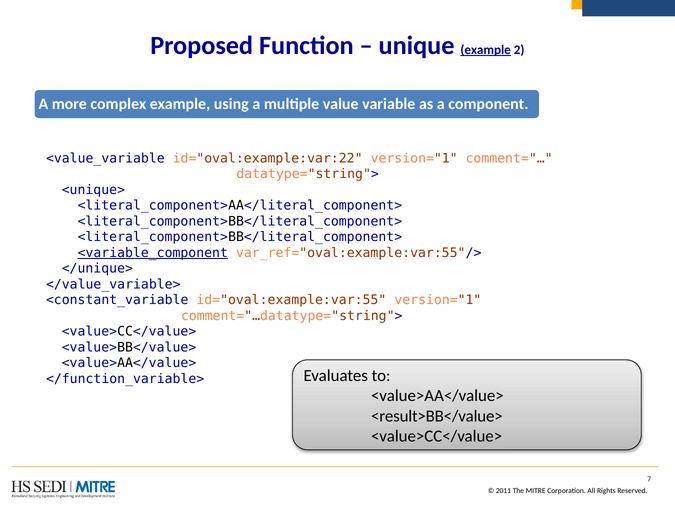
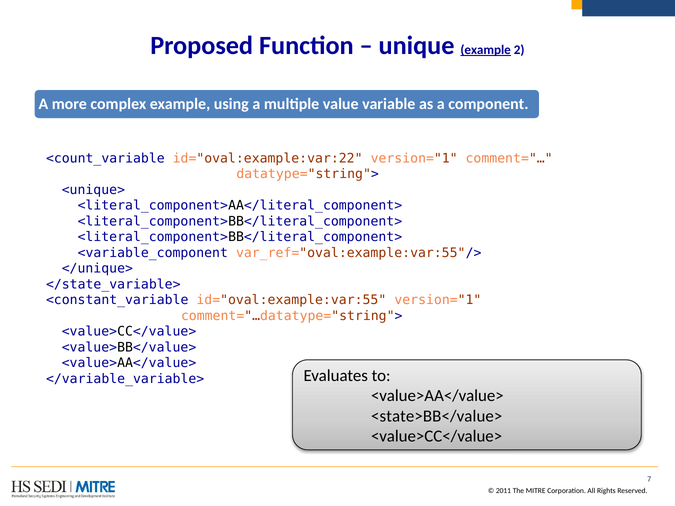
<value_variable: <value_variable -> <count_variable
<variable_component underline: present -> none
</value_variable>: </value_variable> -> </state_variable>
</function_variable>: </function_variable> -> </variable_variable>
<result>BB</value>: <result>BB</value> -> <state>BB</value>
